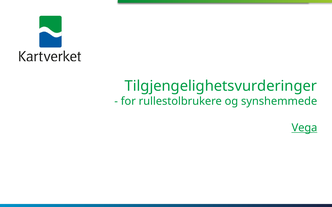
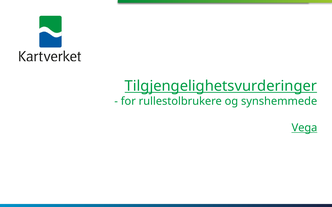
Tilgjengelighetsvurderinger underline: none -> present
